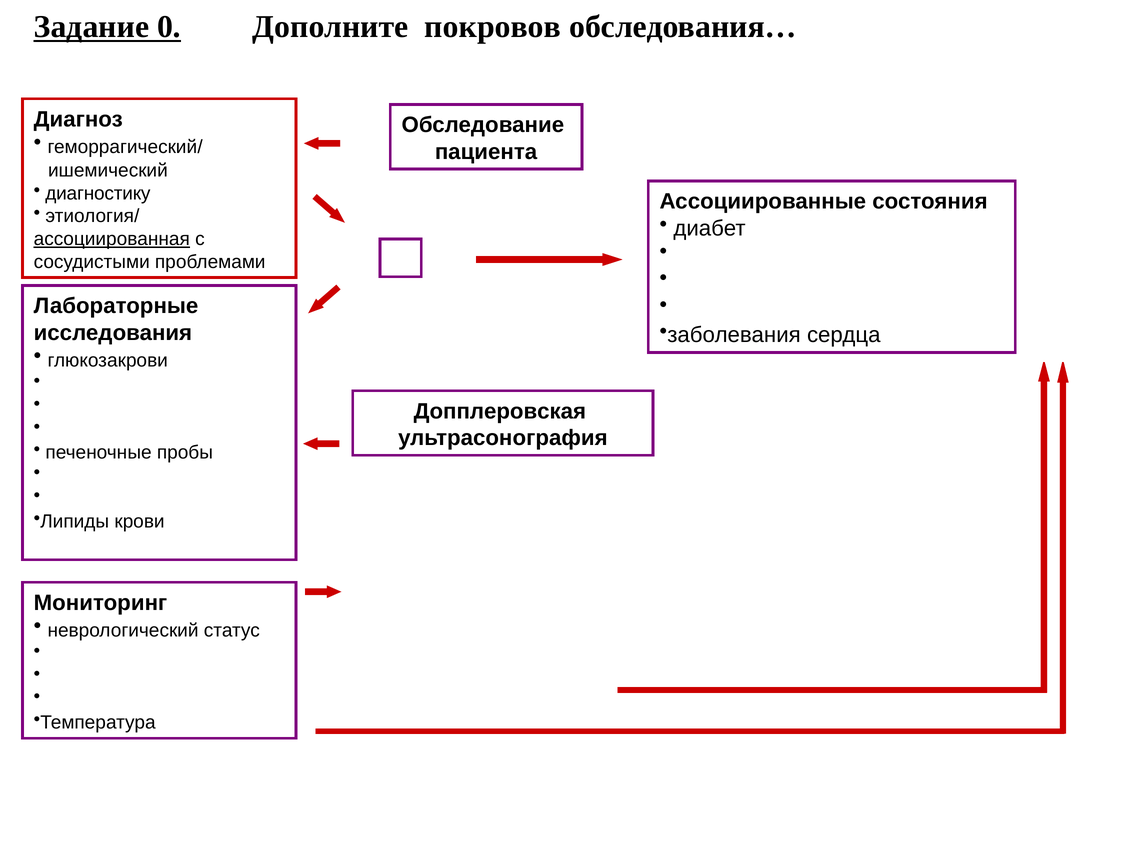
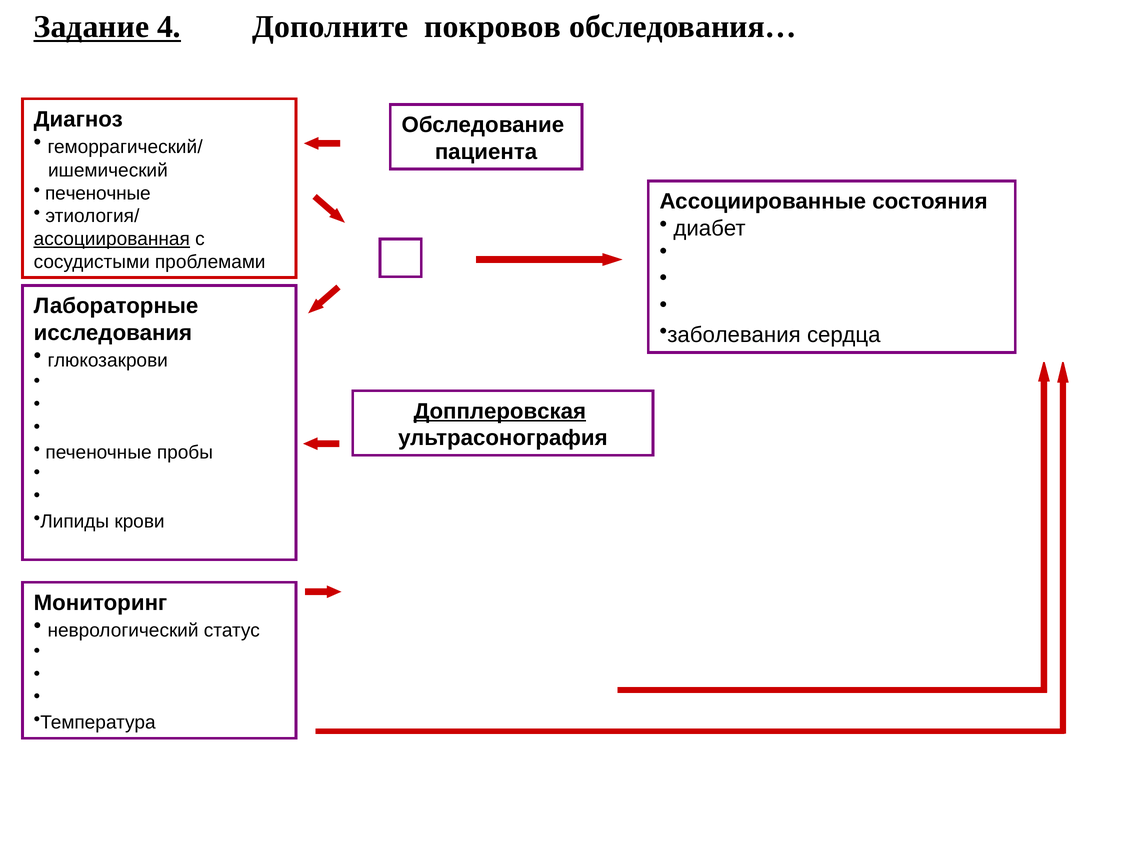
0: 0 -> 4
диагностику at (98, 193): диагностику -> печеночные
Допплеровская underline: none -> present
